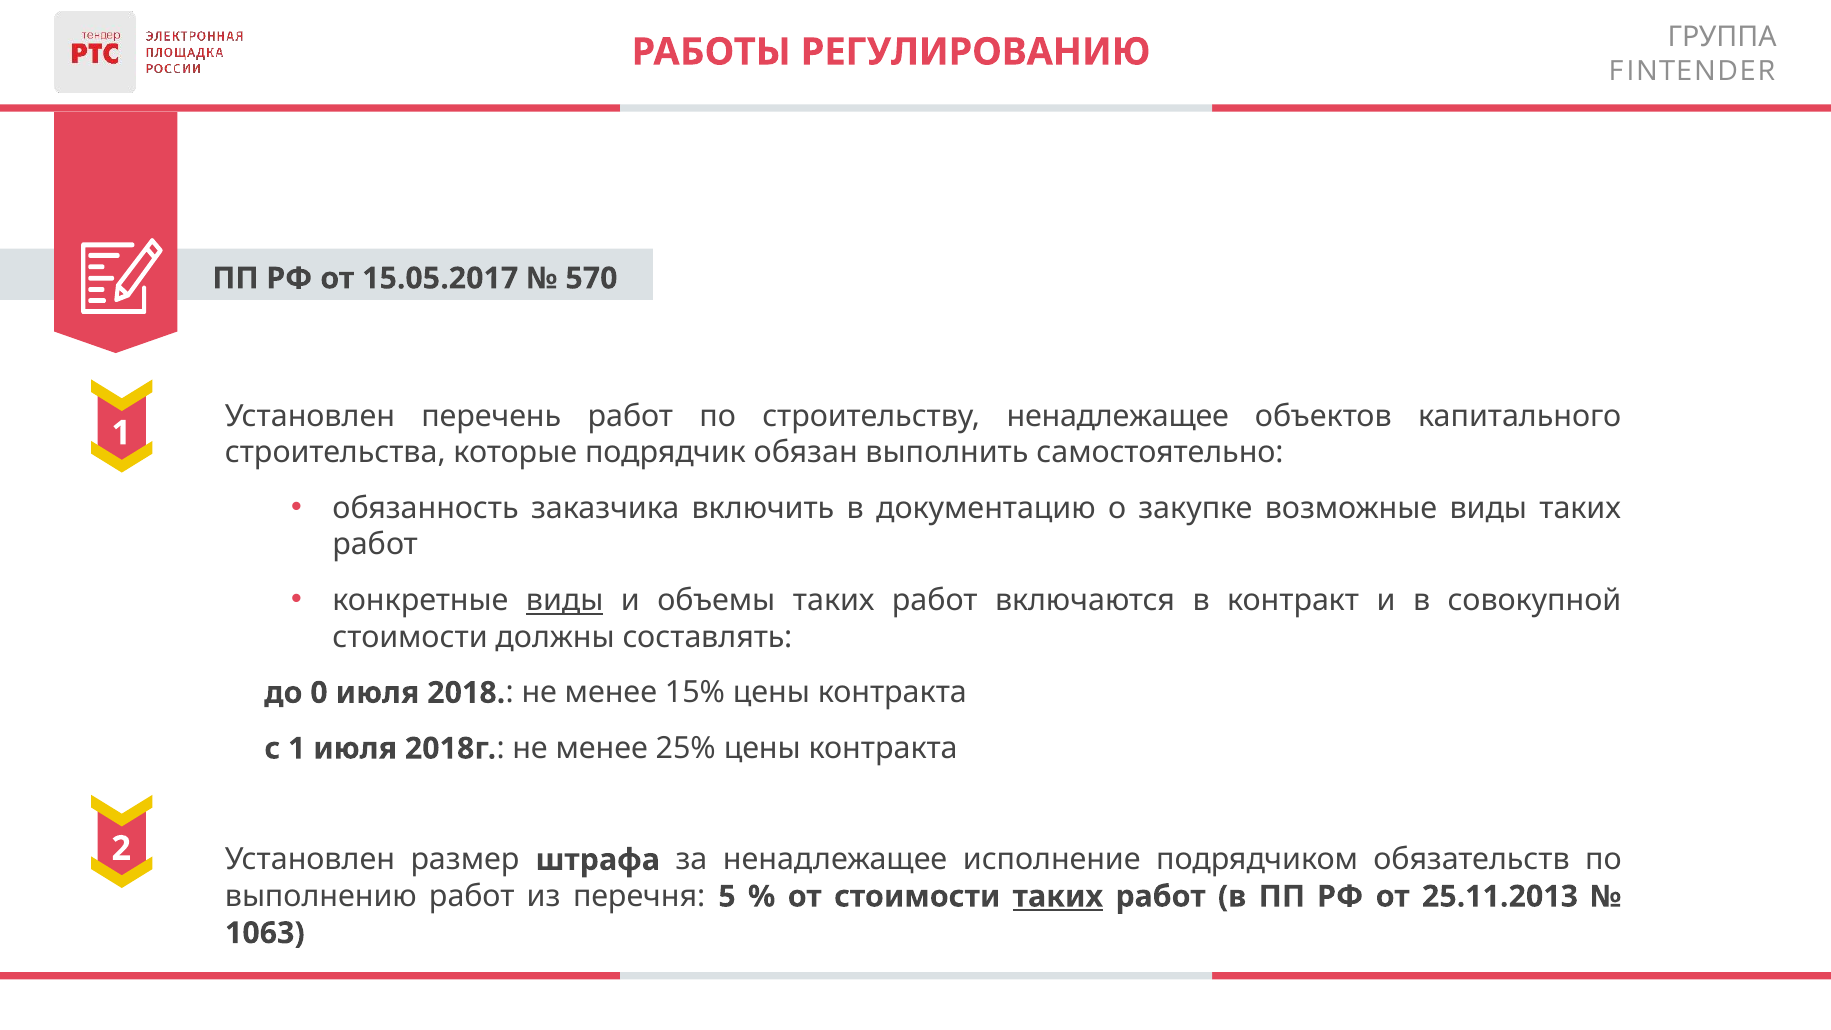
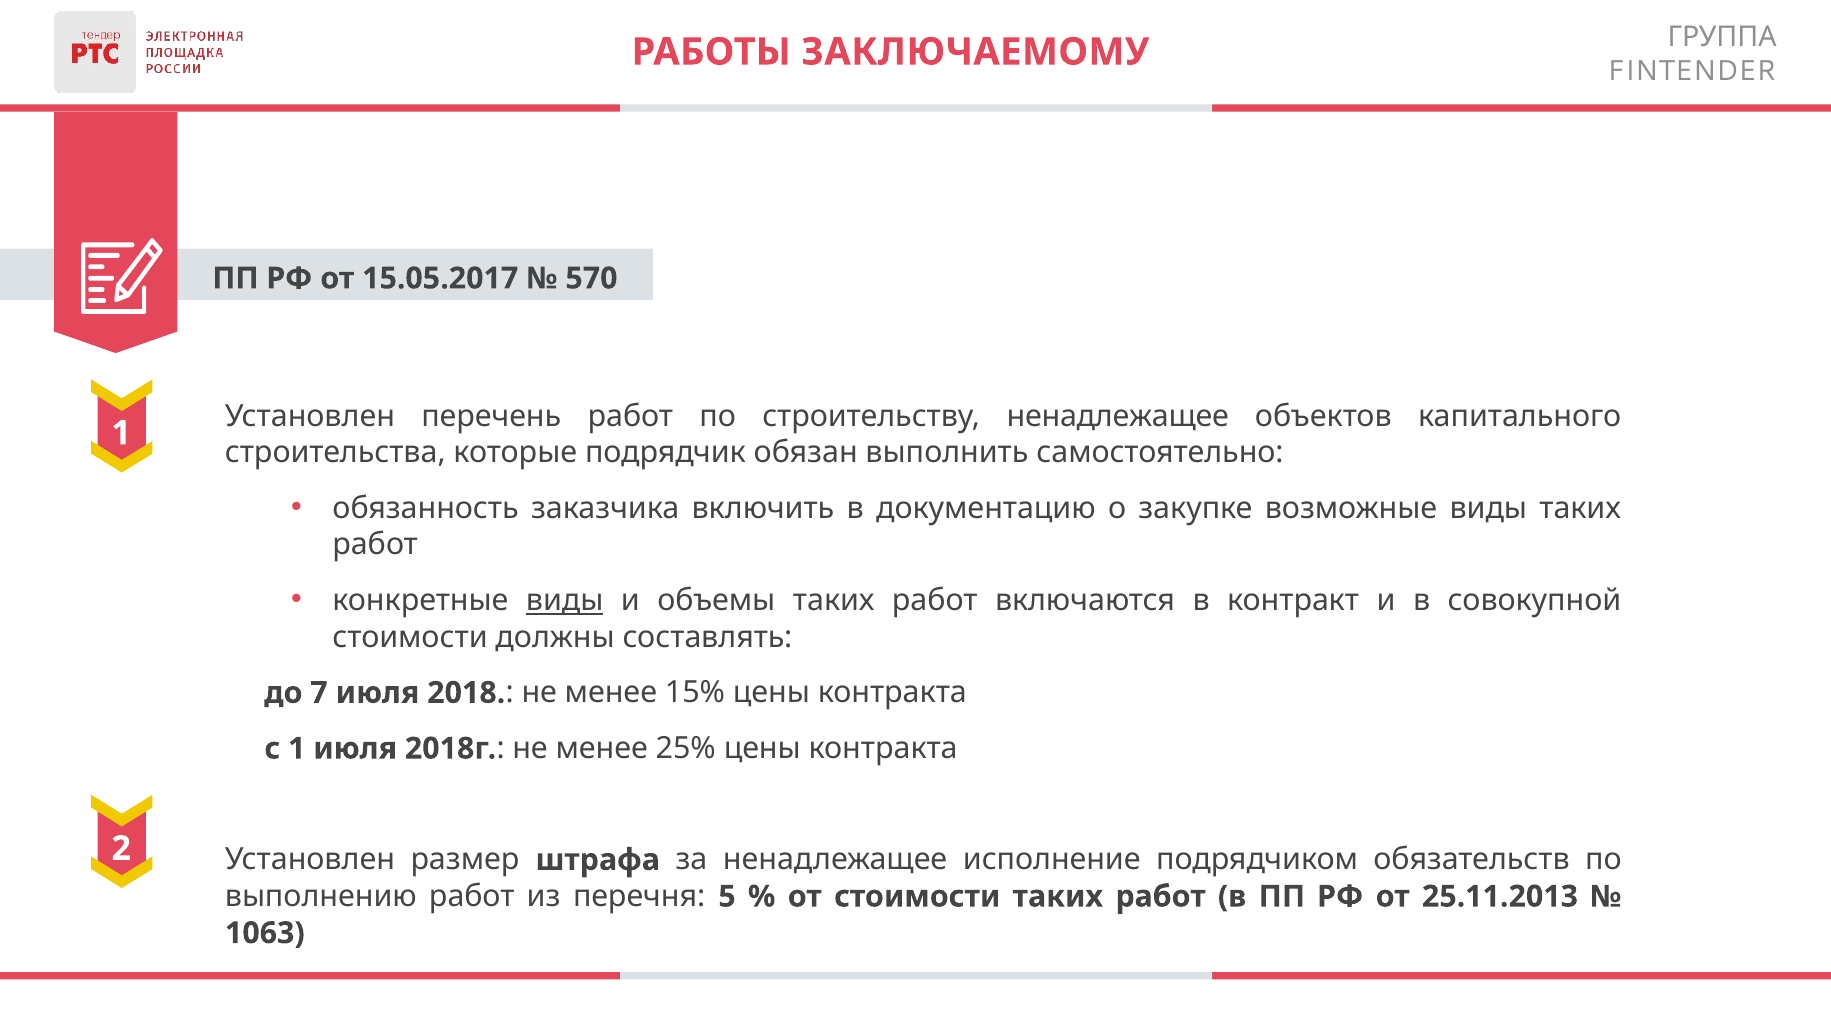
РЕГУЛИРОВАНИЮ: РЕГУЛИРОВАНИЮ -> ЗАКЛЮЧАЕМОМУ
0: 0 -> 7
таких at (1058, 896) underline: present -> none
